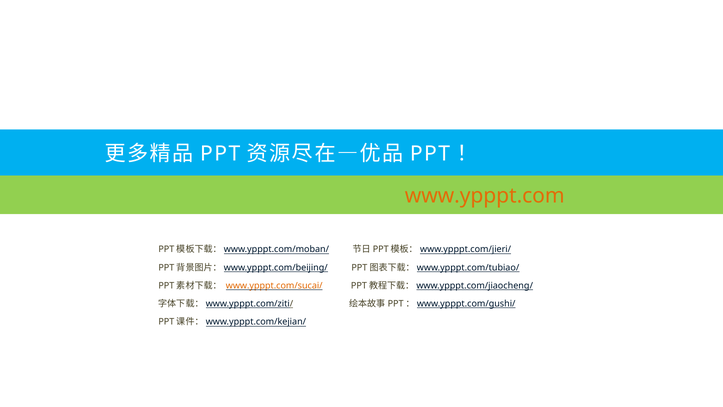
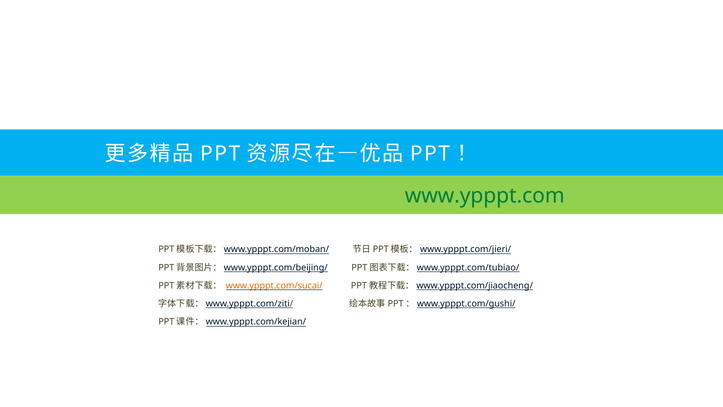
www.ypppt.com colour: orange -> green
